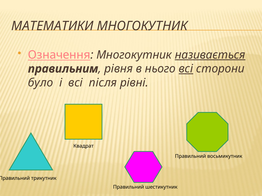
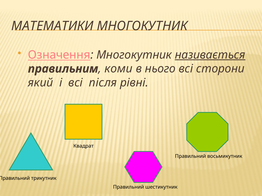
рівня: рівня -> коми
всі at (186, 69) underline: present -> none
було: було -> який
